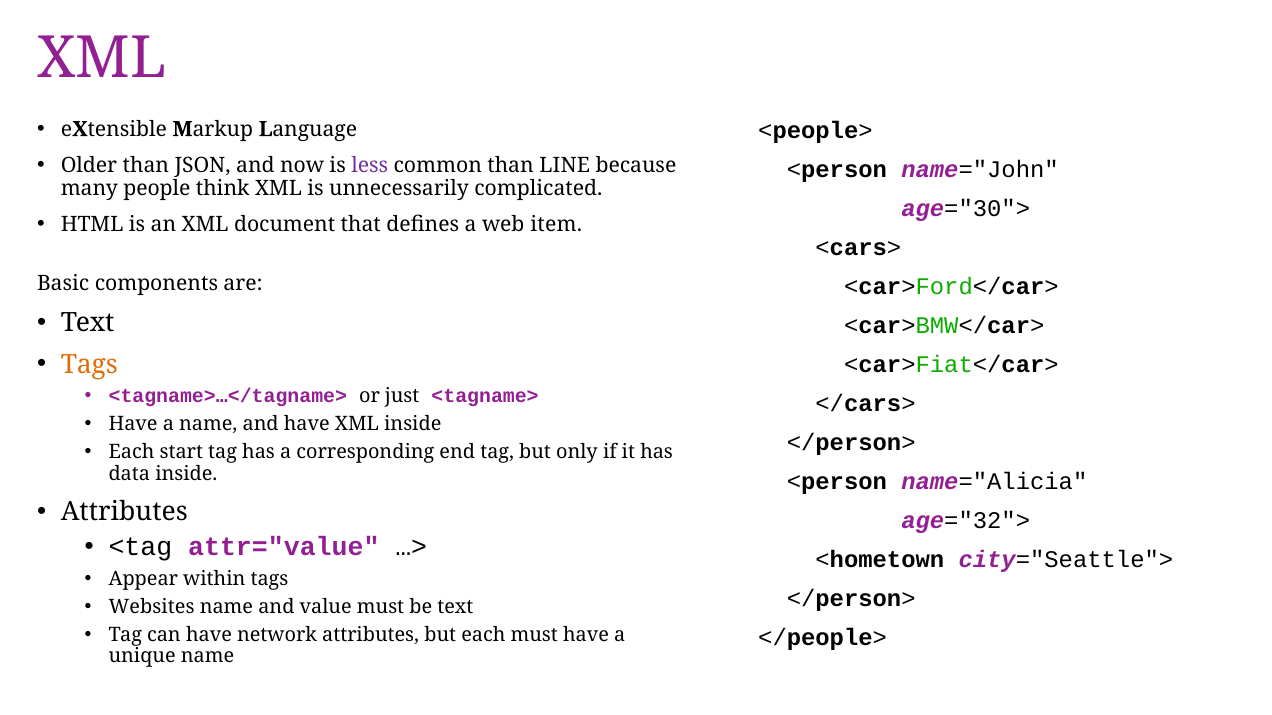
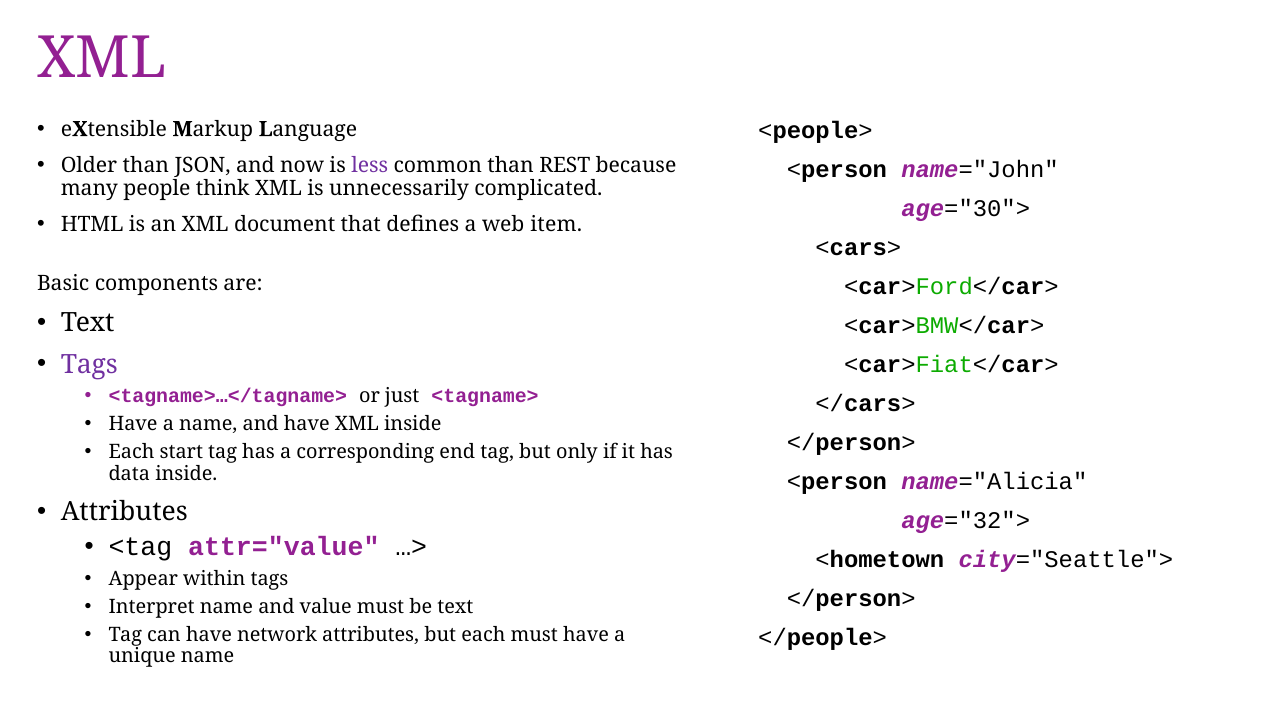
LINE: LINE -> REST
Tags at (89, 365) colour: orange -> purple
Websites: Websites -> Interpret
